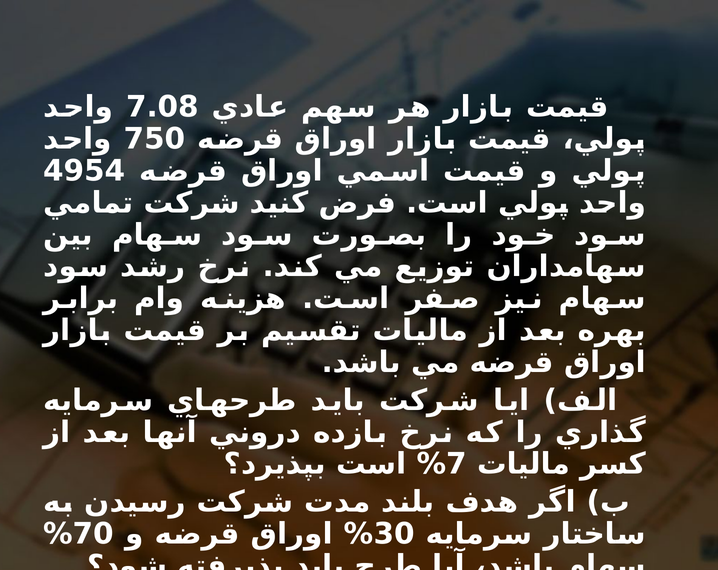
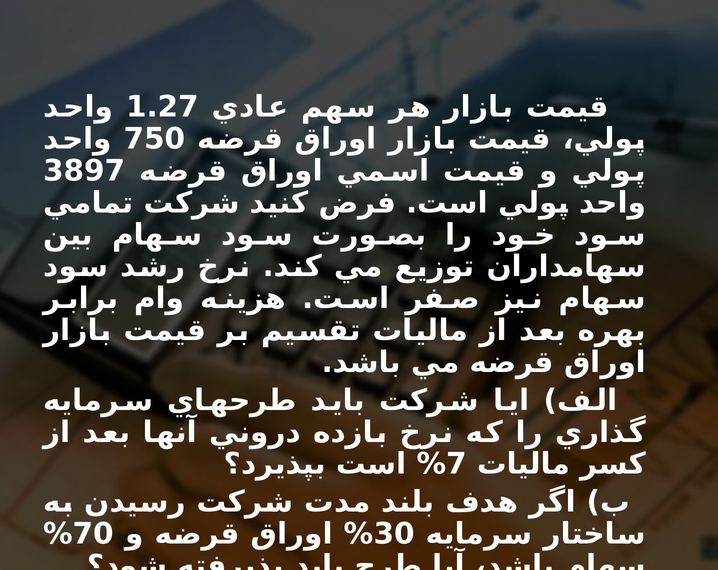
7.08: 7.08 -> 1.27
4954: 4954 -> 3897
